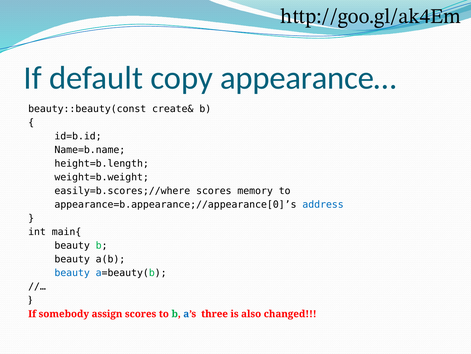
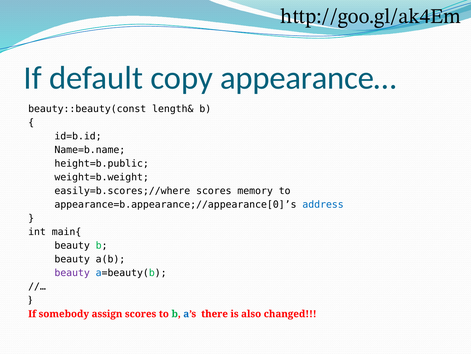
create&: create& -> length&
height=b.length: height=b.length -> height=b.public
beauty at (72, 272) colour: blue -> purple
three: three -> there
